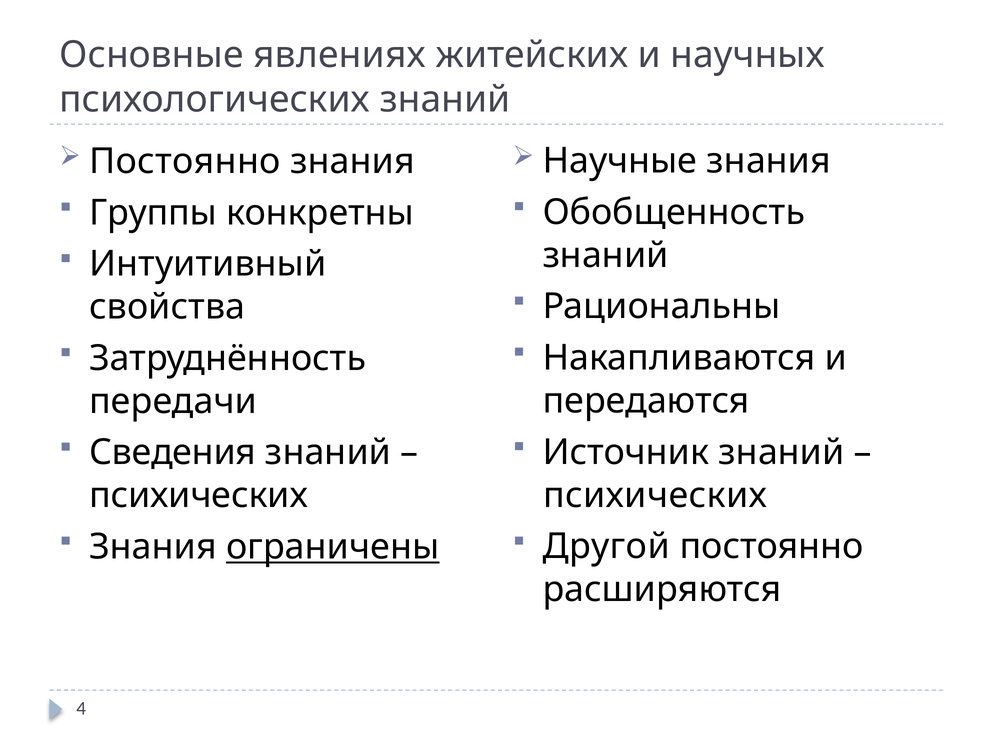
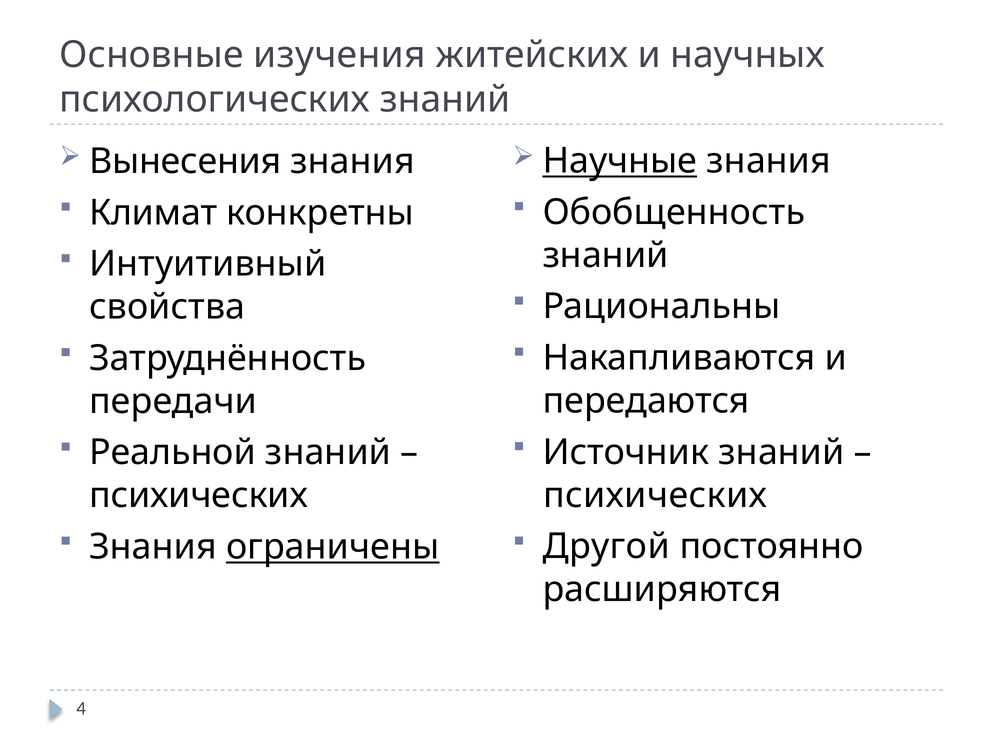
явлениях: явлениях -> изучения
Научные underline: none -> present
Постоянно at (185, 161): Постоянно -> Вынесения
Группы: Группы -> Климат
Сведения: Сведения -> Реальной
